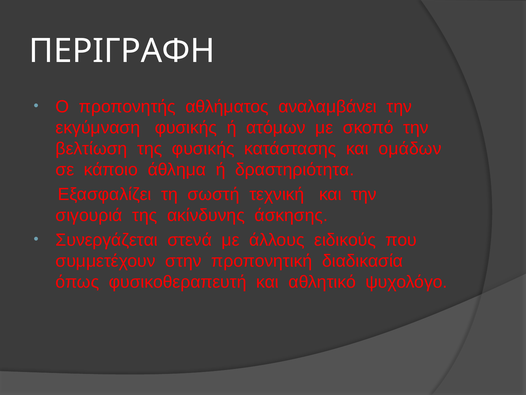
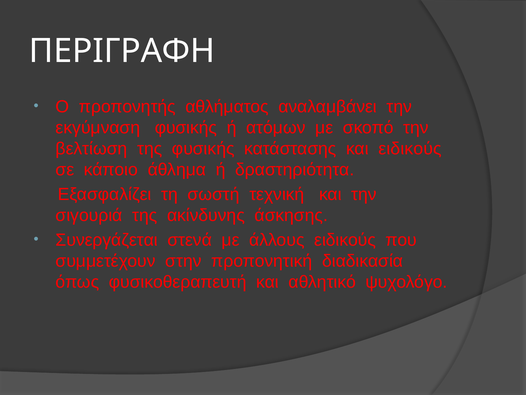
και ομάδων: ομάδων -> ειδικούς
